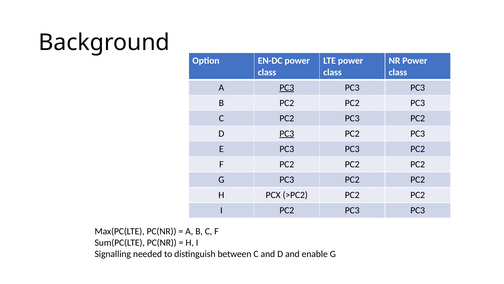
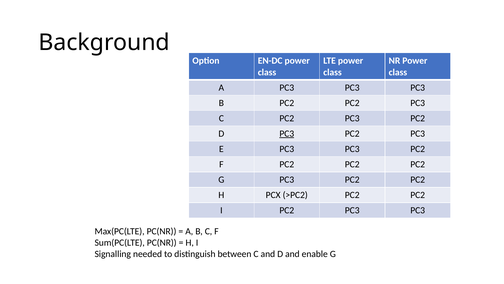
PC3 at (287, 87) underline: present -> none
